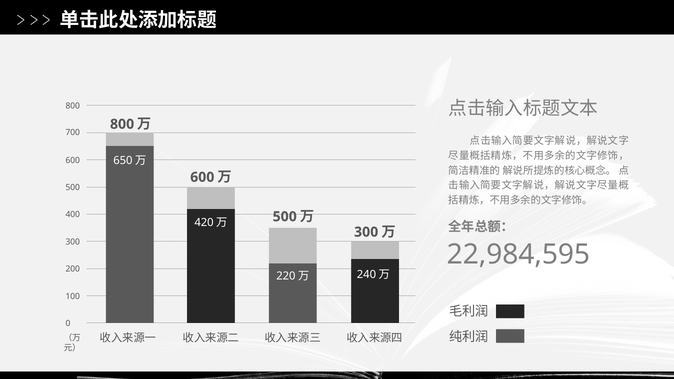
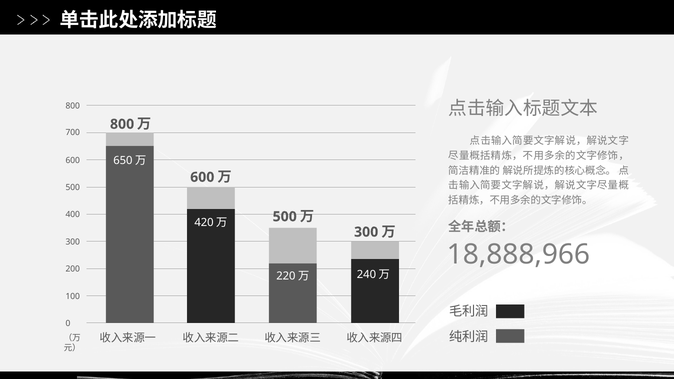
22,984,595: 22,984,595 -> 18,888,966
